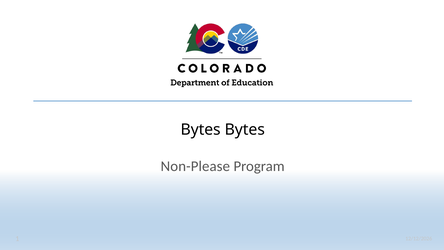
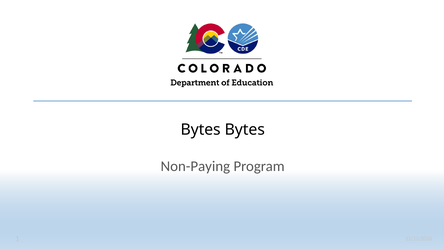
Non-Please: Non-Please -> Non-Paying
